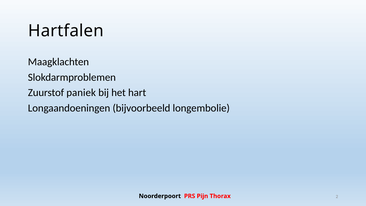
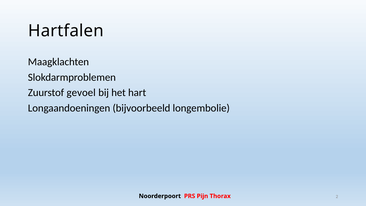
paniek: paniek -> gevoel
